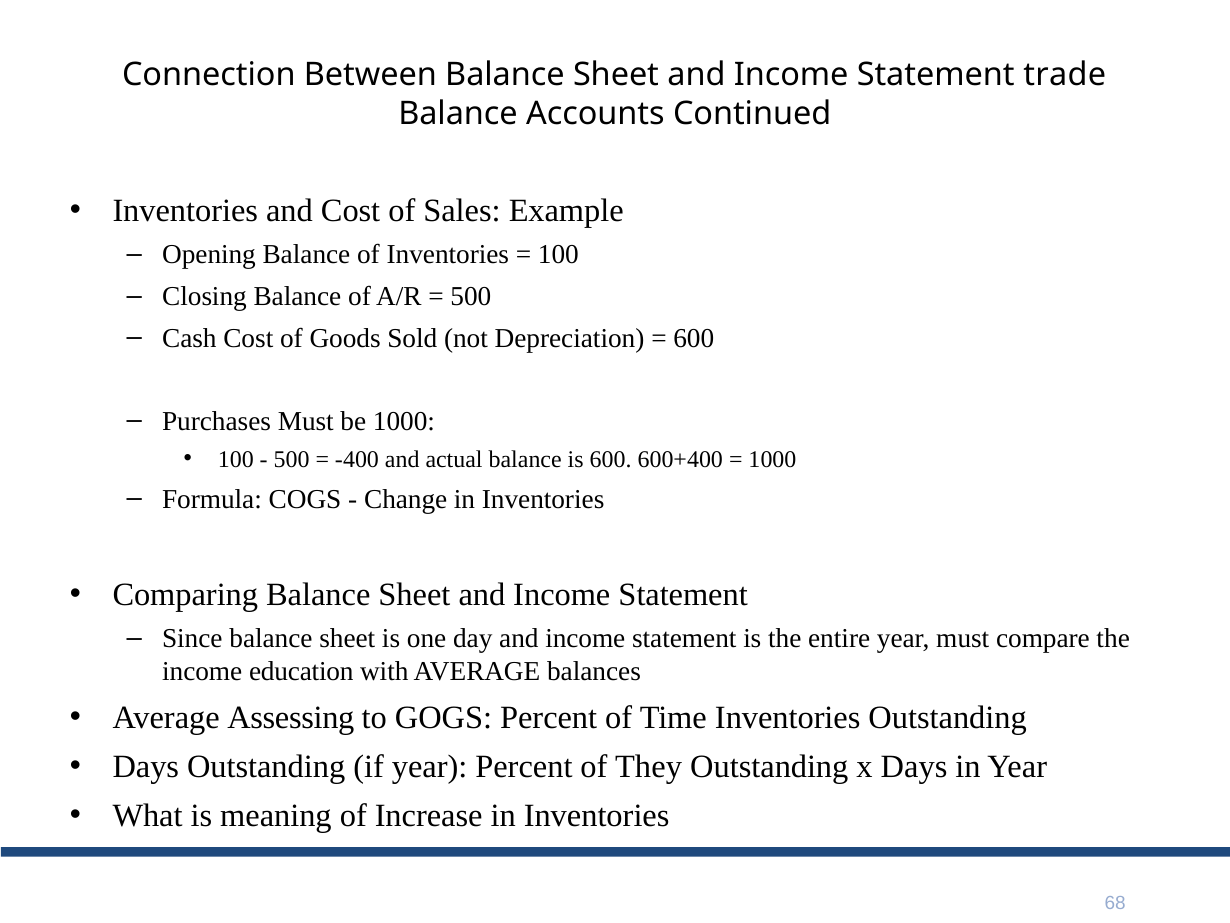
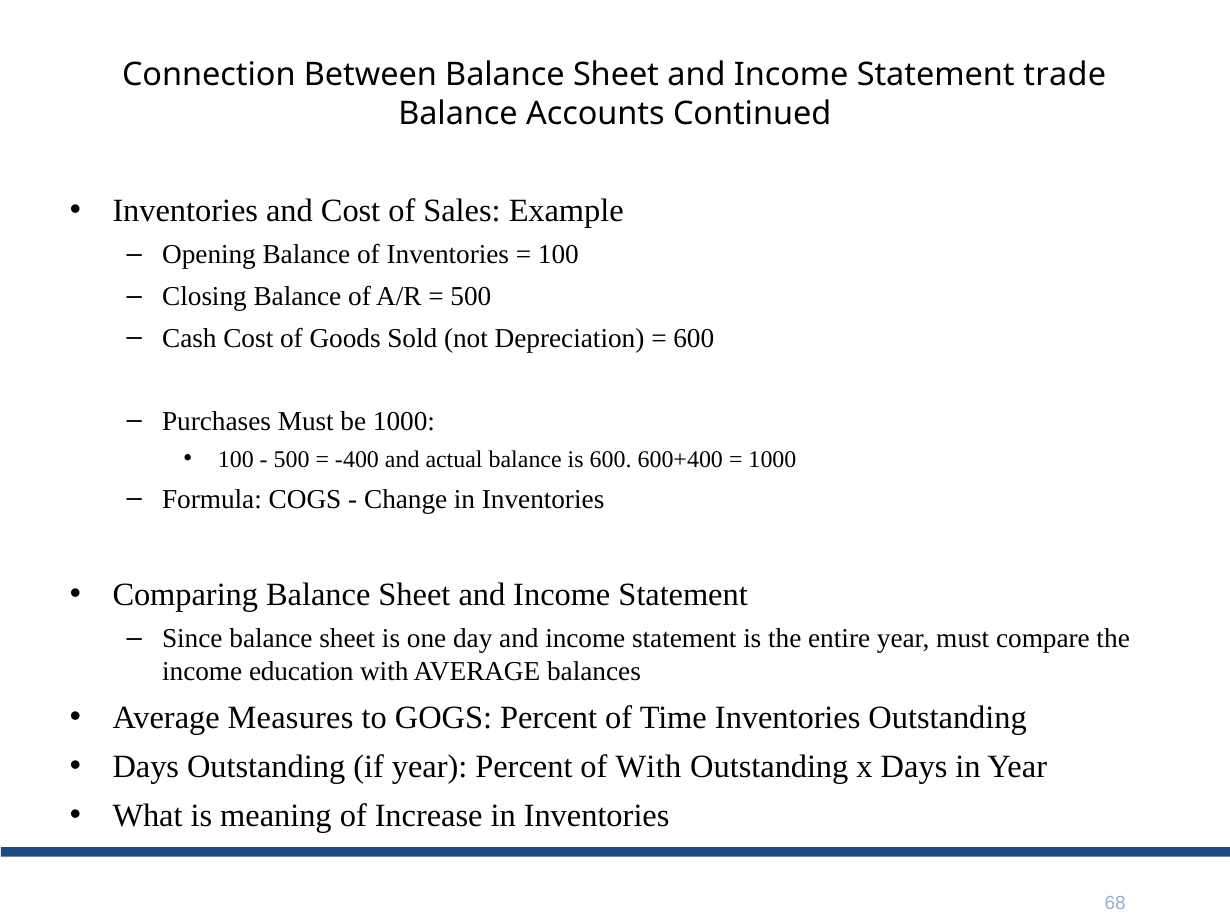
Assessing: Assessing -> Measures
of They: They -> With
